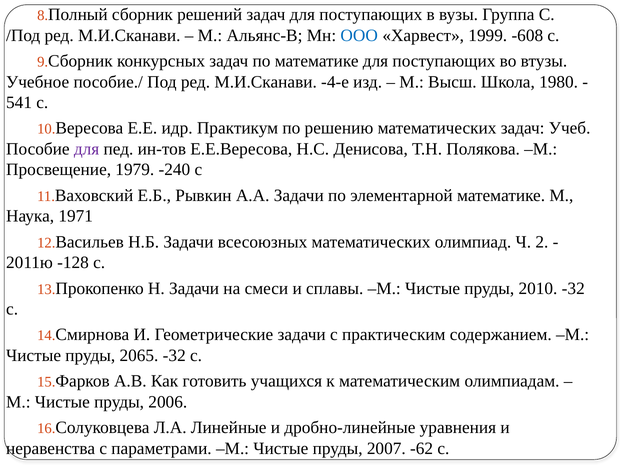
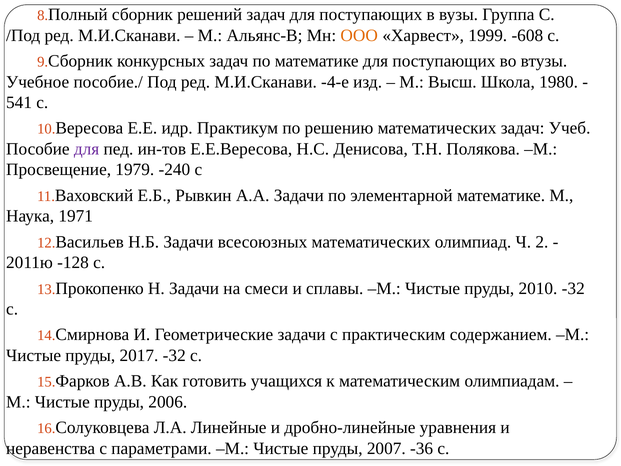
ООО colour: blue -> orange
2065: 2065 -> 2017
-62: -62 -> -36
